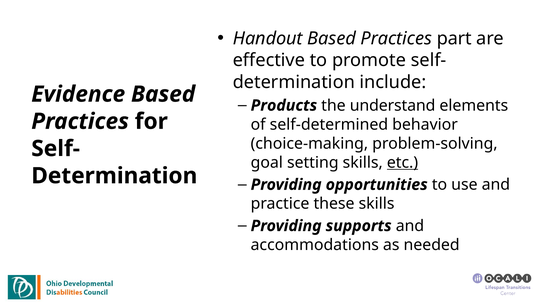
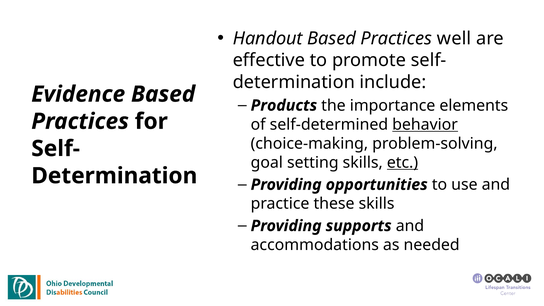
part: part -> well
understand: understand -> importance
behavior underline: none -> present
